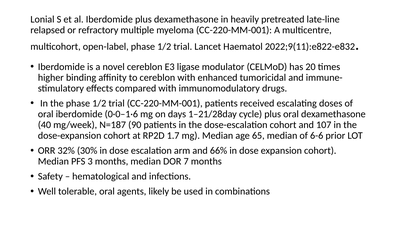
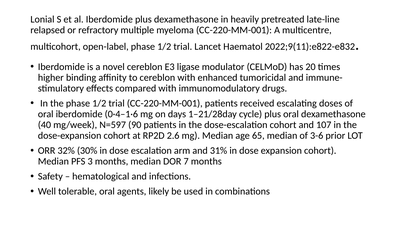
0·0–1·6: 0·0–1·6 -> 0·4–1·6
N=187: N=187 -> N=597
1.7: 1.7 -> 2.6
6-6: 6-6 -> 3-6
66%: 66% -> 31%
